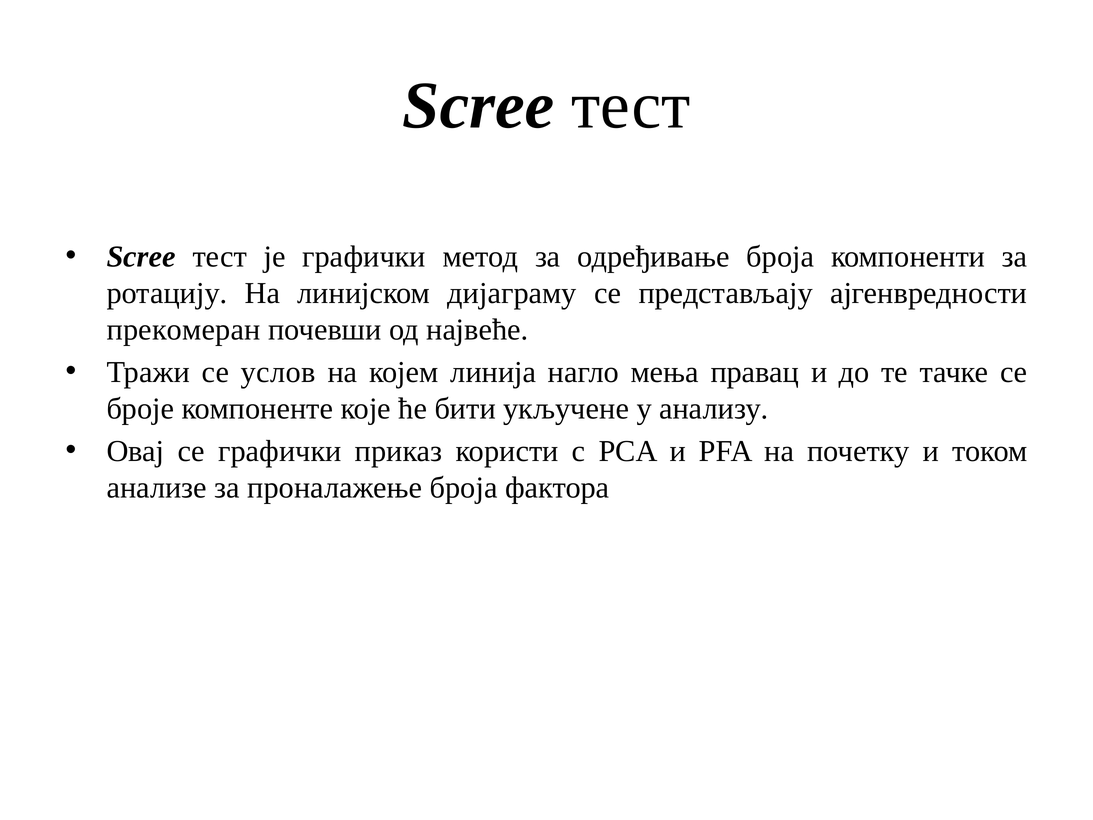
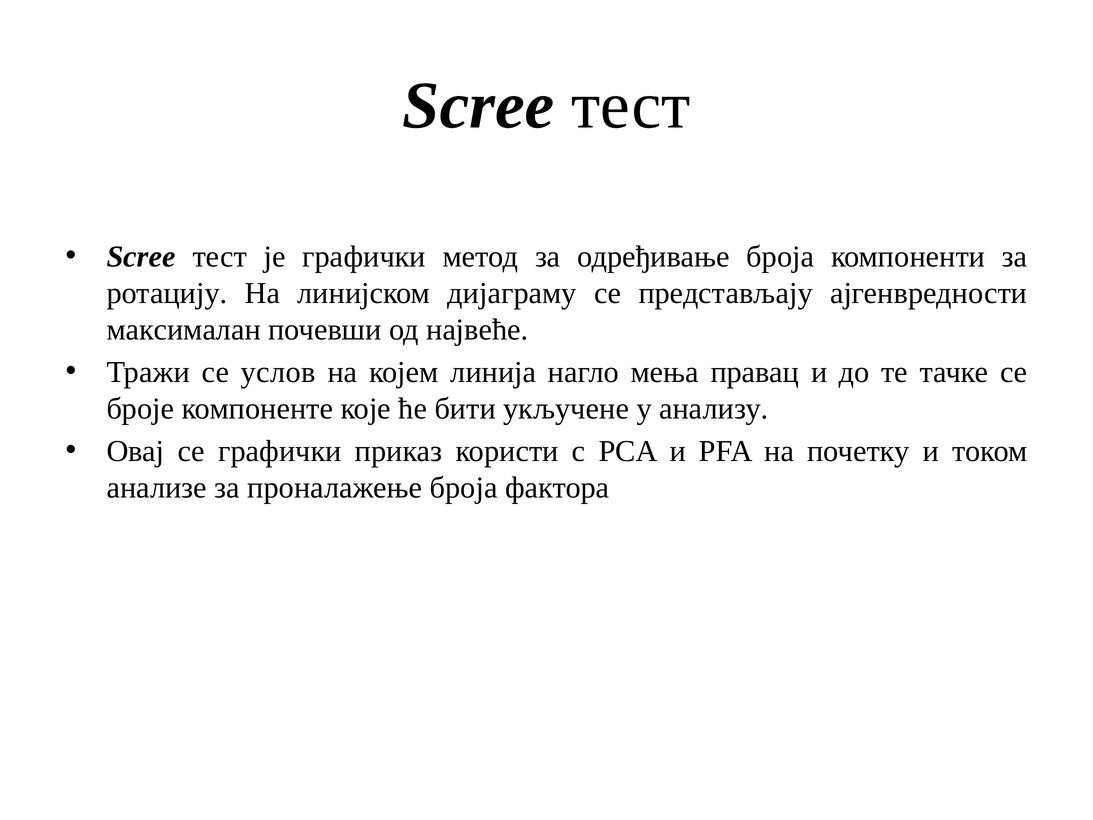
прекомеран: прекомеран -> максималан
